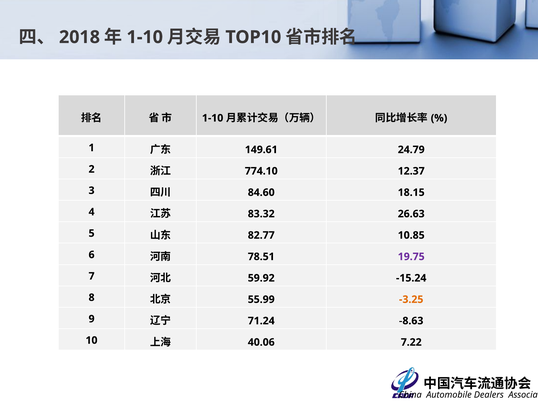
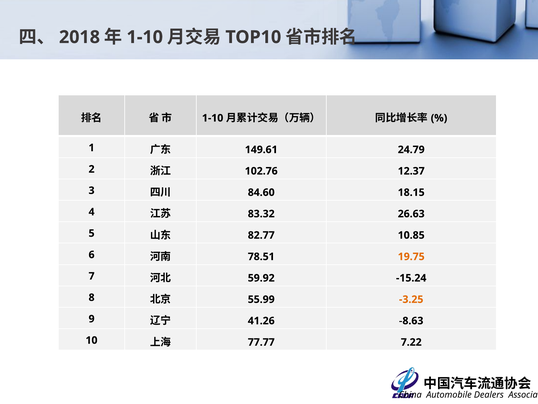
774.10: 774.10 -> 102.76
19.75 colour: purple -> orange
71.24: 71.24 -> 41.26
40.06: 40.06 -> 77.77
